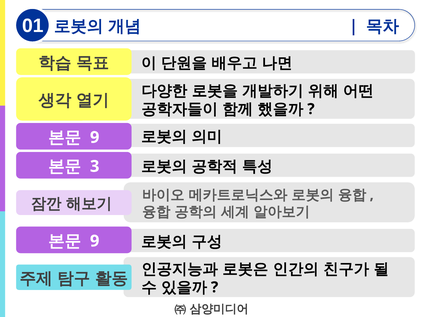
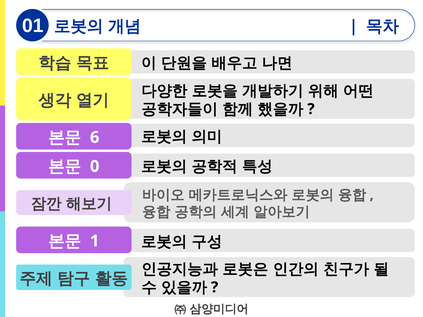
9 at (95, 138): 9 -> 6
3: 3 -> 0
9 at (95, 241): 9 -> 1
